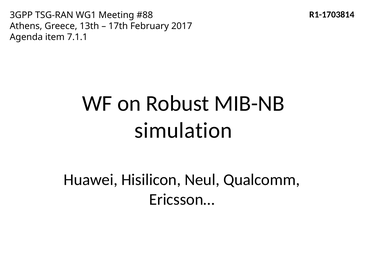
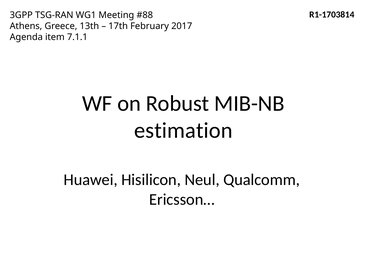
simulation: simulation -> estimation
